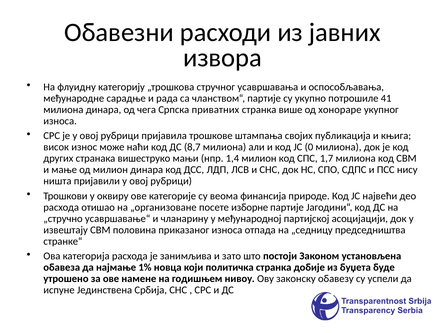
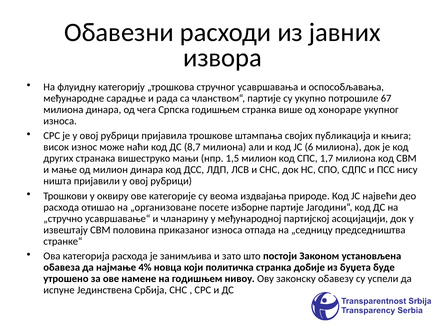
41: 41 -> 67
Српска приватних: приватних -> годишњем
0: 0 -> 6
1,4: 1,4 -> 1,5
финансија: финансија -> издвајања
1%: 1% -> 4%
